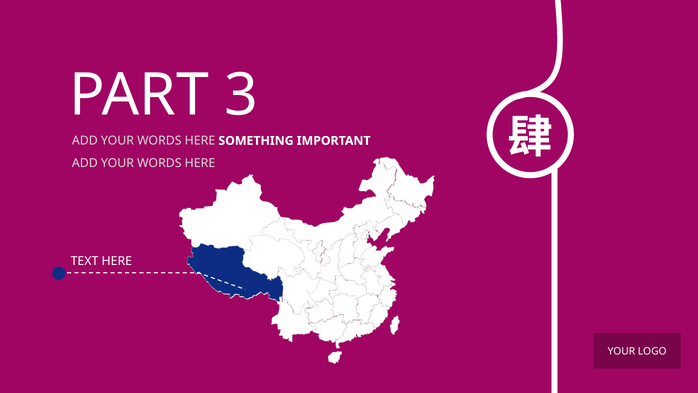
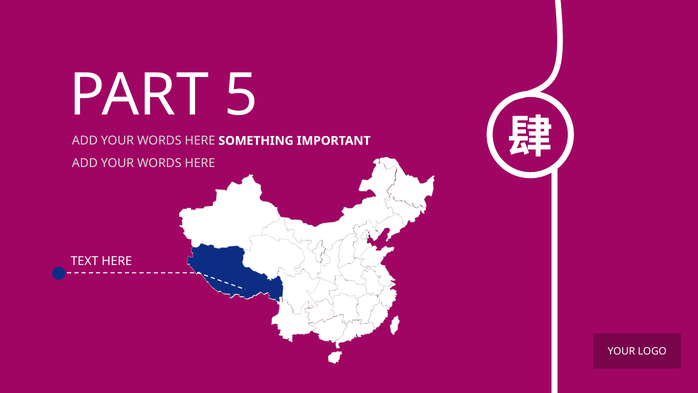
3: 3 -> 5
